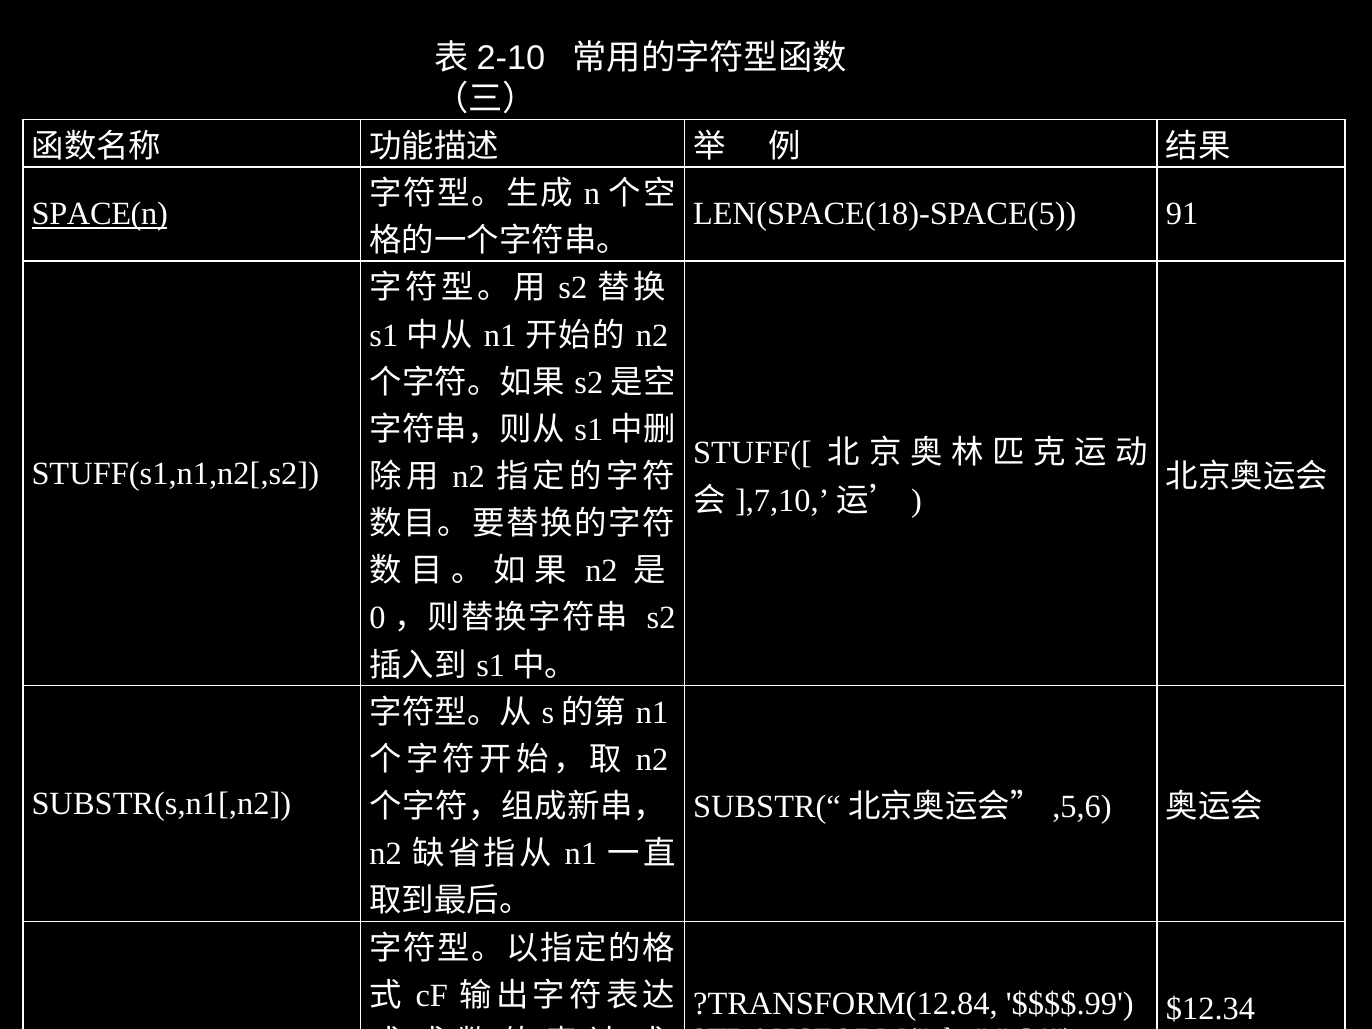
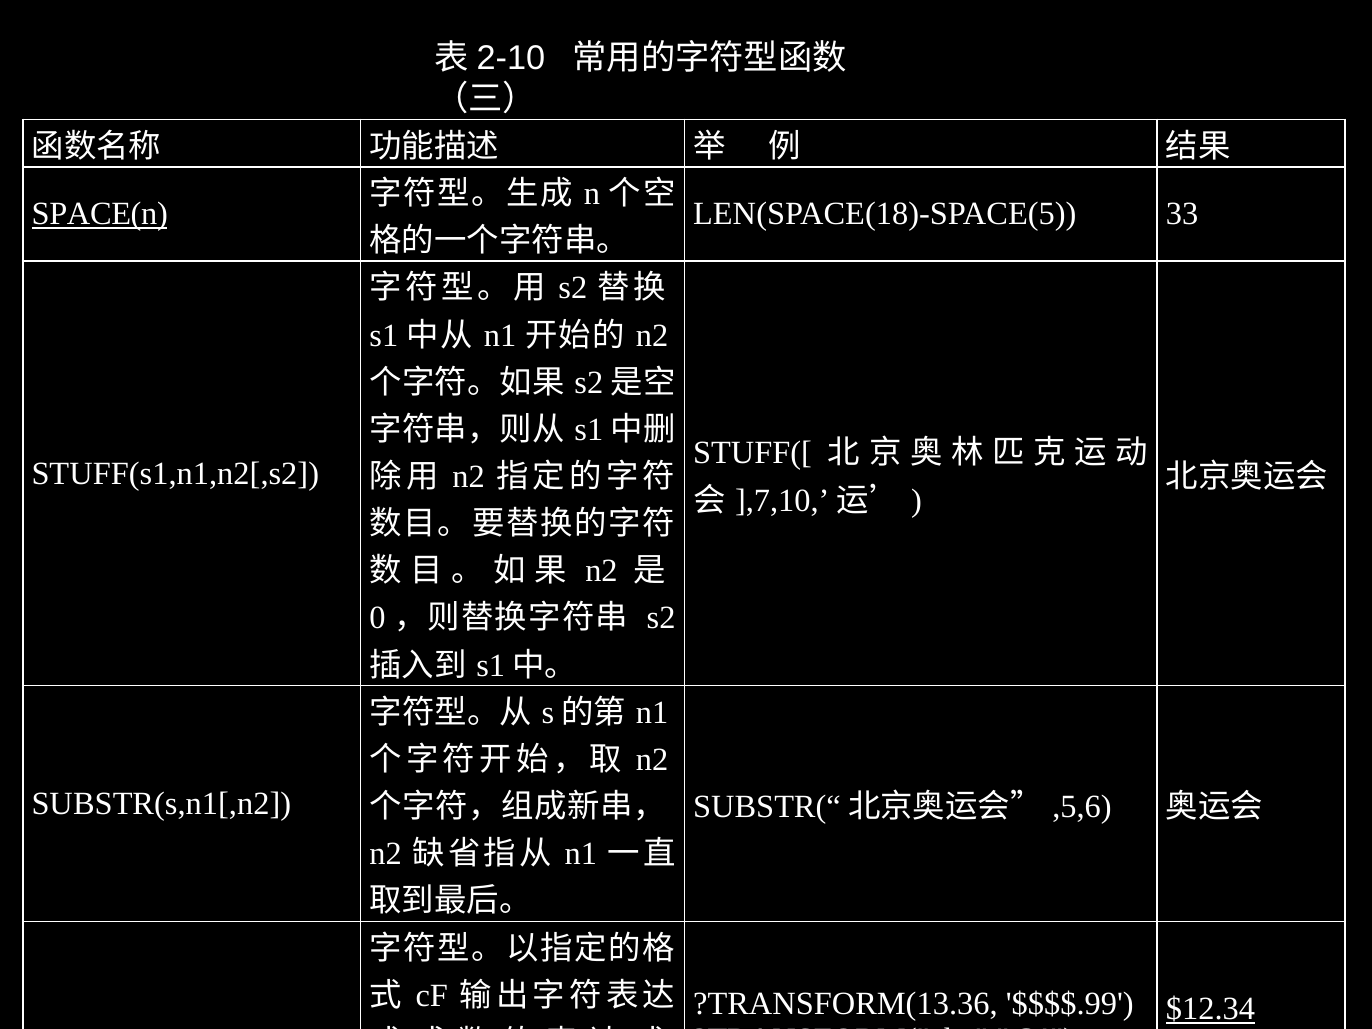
91: 91 -> 33
?TRANSFORM(12.84: ?TRANSFORM(12.84 -> ?TRANSFORM(13.36
$12.34 underline: none -> present
